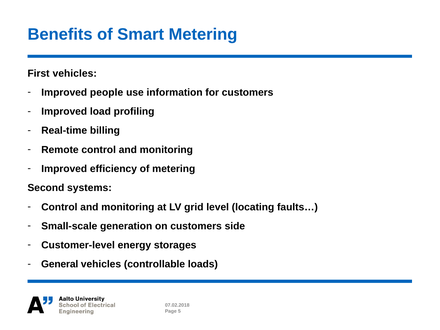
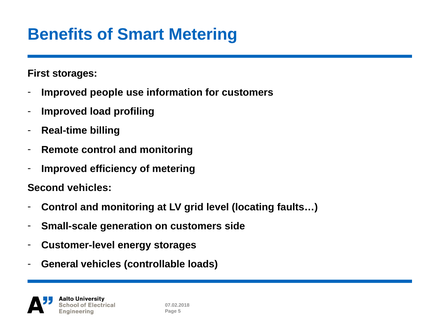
First vehicles: vehicles -> storages
Second systems: systems -> vehicles
